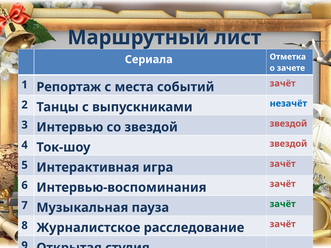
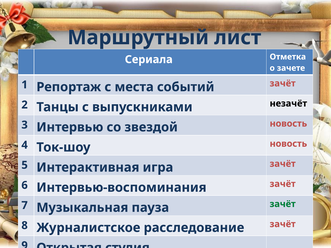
незачёт colour: blue -> black
звездой at (288, 124): звездой -> новость
звездой at (288, 144): звездой -> новость
